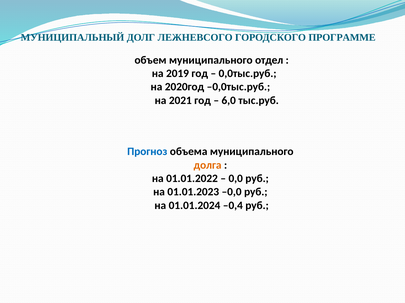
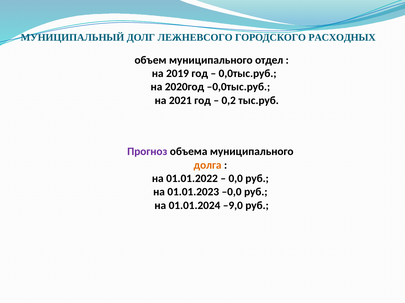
ПРОГРАММЕ: ПРОГРАММЕ -> РАСХОДНЫХ
6,0: 6,0 -> 0,2
Прогноз colour: blue -> purple
–0,4: –0,4 -> –9,0
